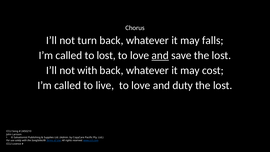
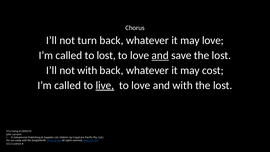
may falls: falls -> love
live underline: none -> present
and duty: duty -> with
